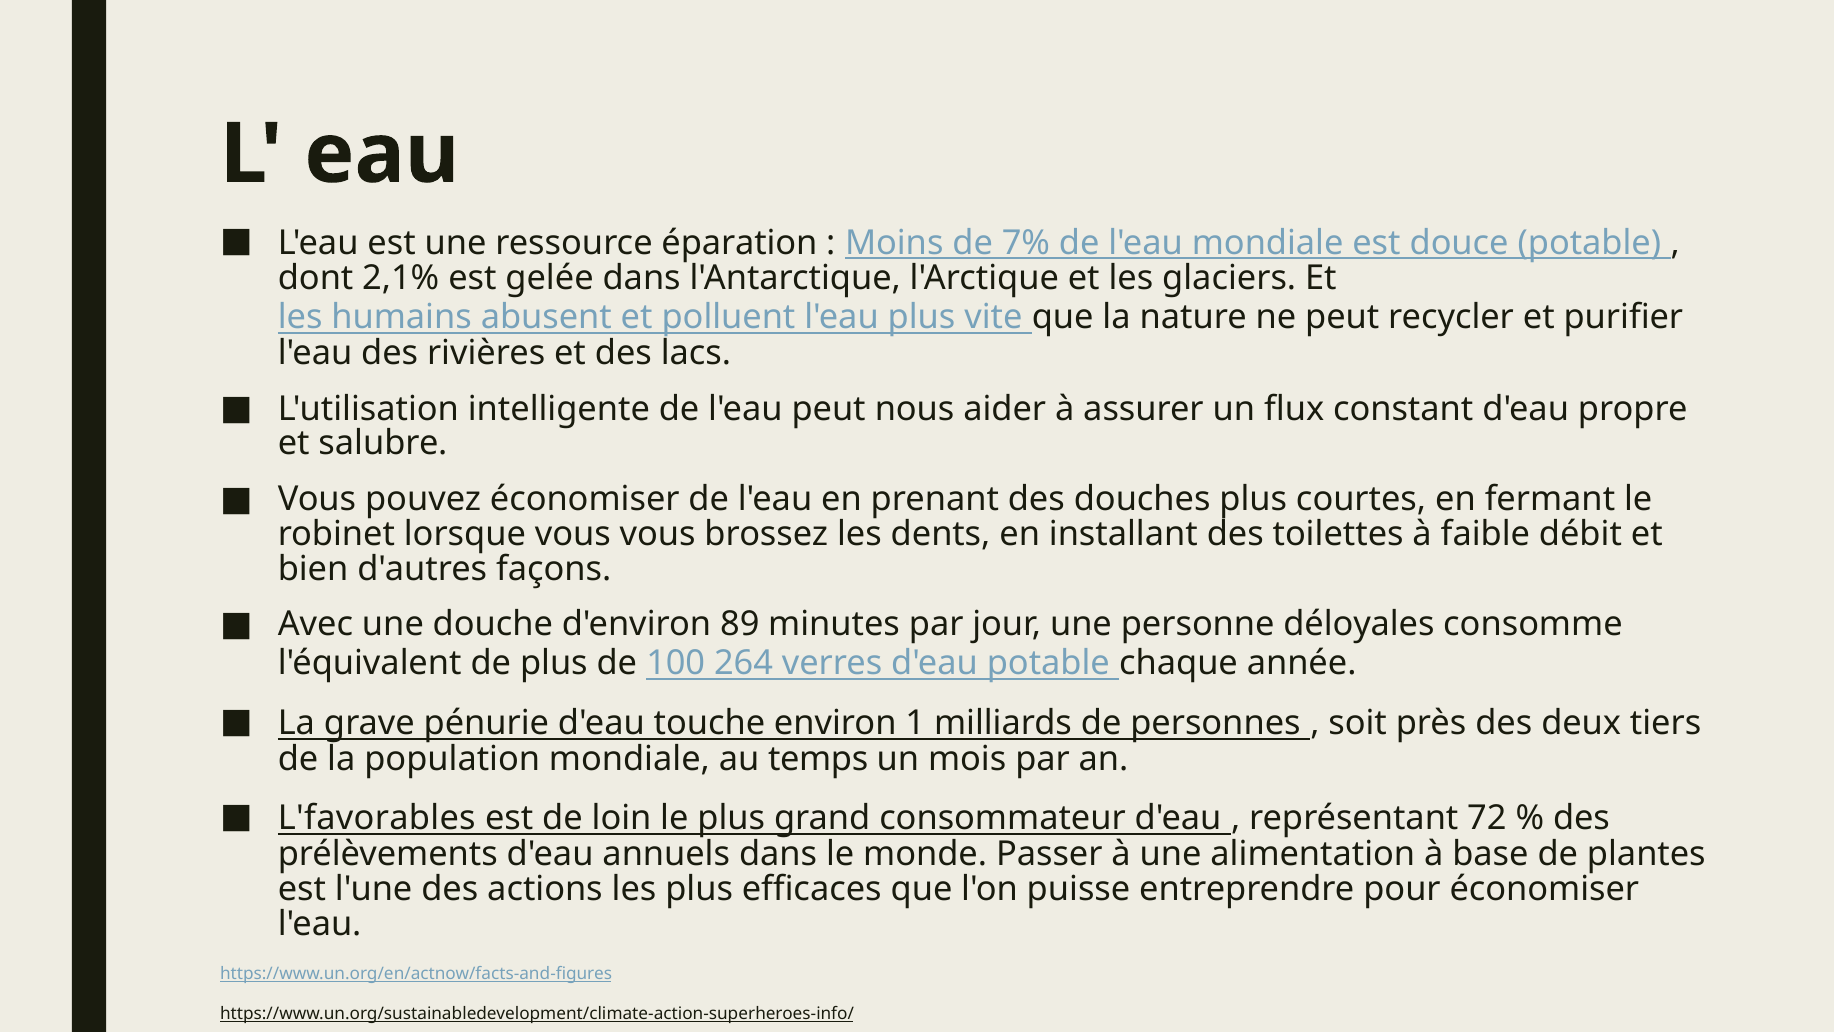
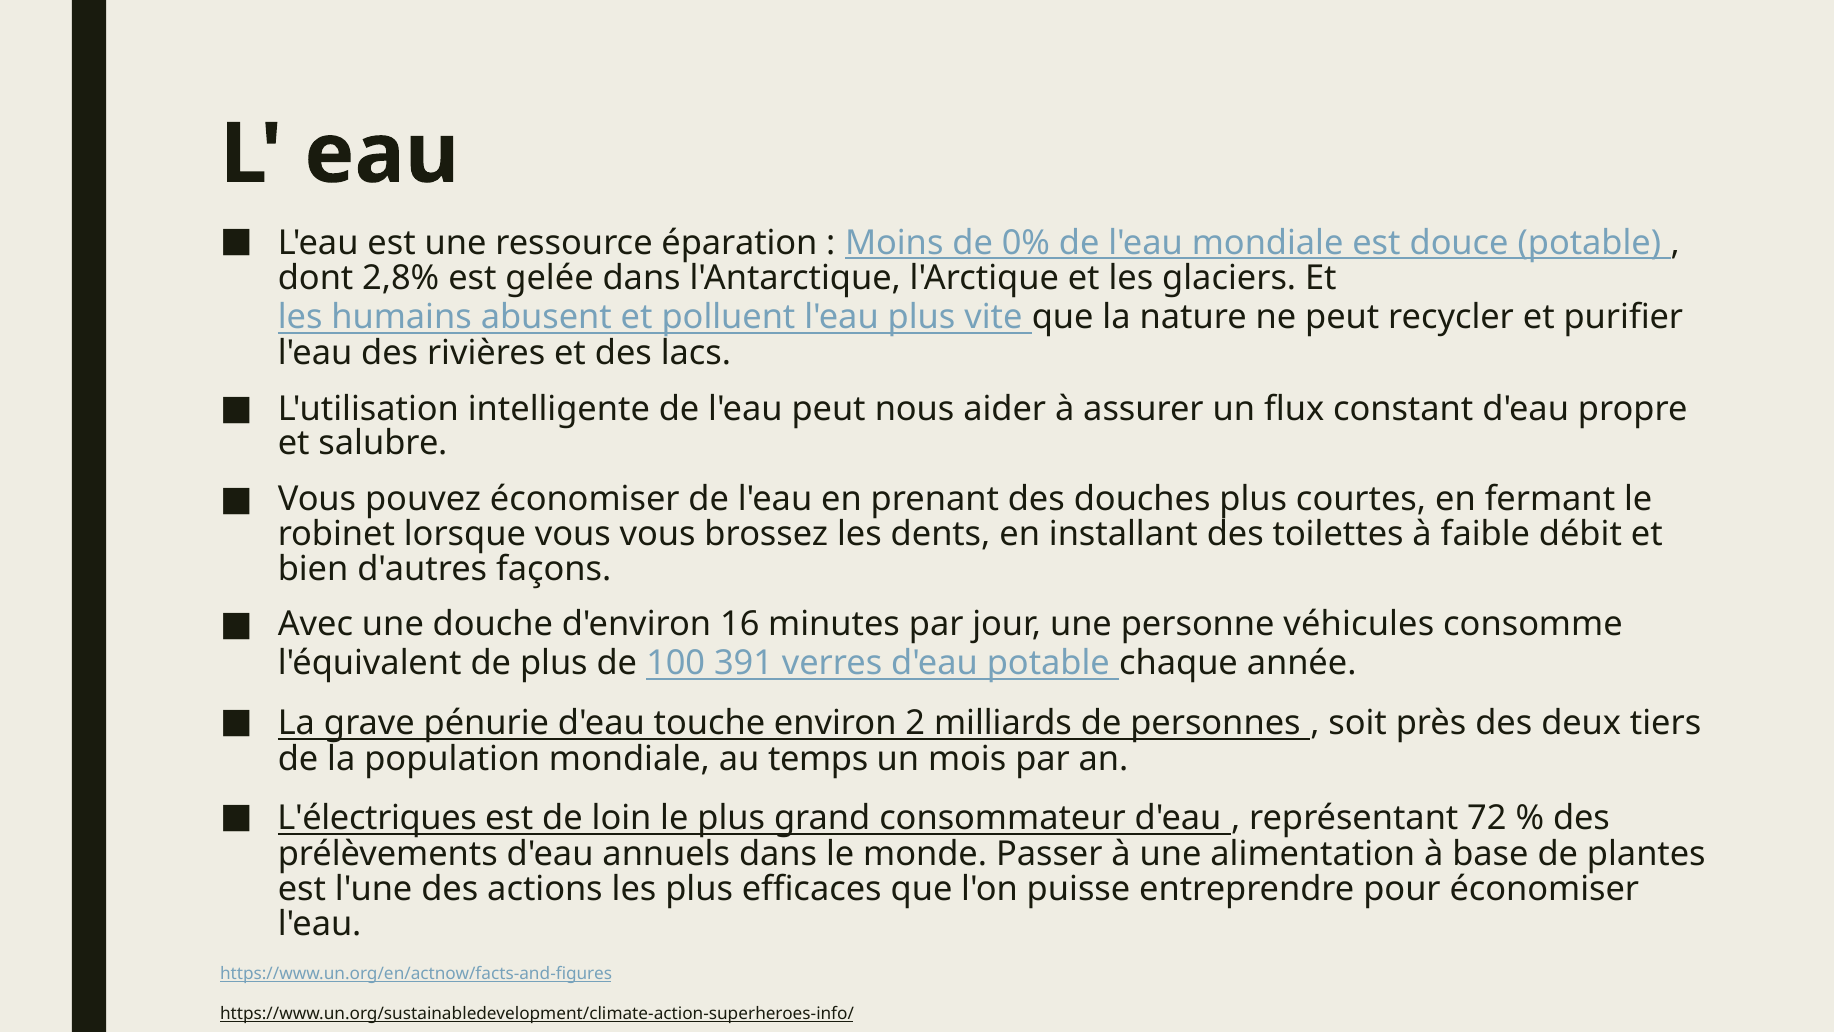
7%: 7% -> 0%
2,1%: 2,1% -> 2,8%
89: 89 -> 16
déloyales: déloyales -> véhicules
264: 264 -> 391
1: 1 -> 2
L'favorables: L'favorables -> L'électriques
